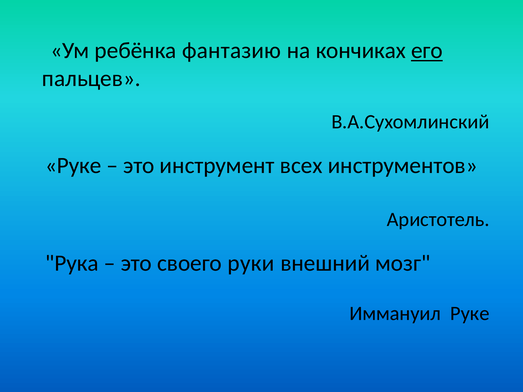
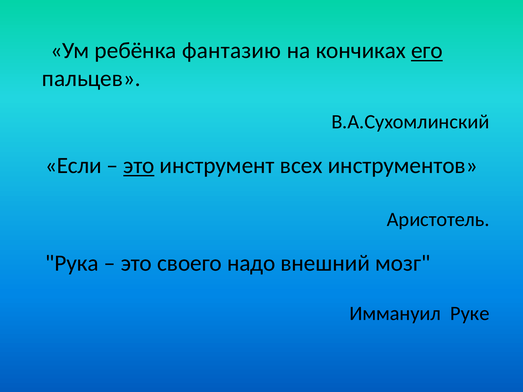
Руке at (73, 166): Руке -> Если
это at (139, 166) underline: none -> present
руки: руки -> надо
